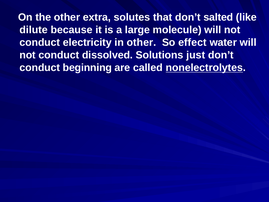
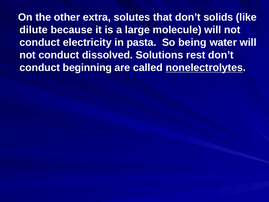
salted: salted -> solids
in other: other -> pasta
effect: effect -> being
just: just -> rest
